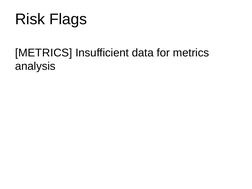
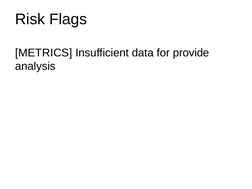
for metrics: metrics -> provide
